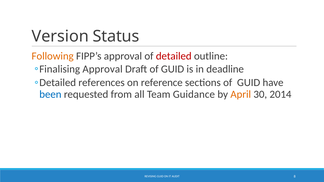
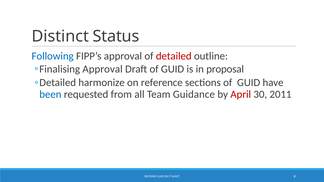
Version: Version -> Distinct
Following colour: orange -> blue
deadline: deadline -> proposal
references: references -> harmonize
April colour: orange -> red
2014: 2014 -> 2011
